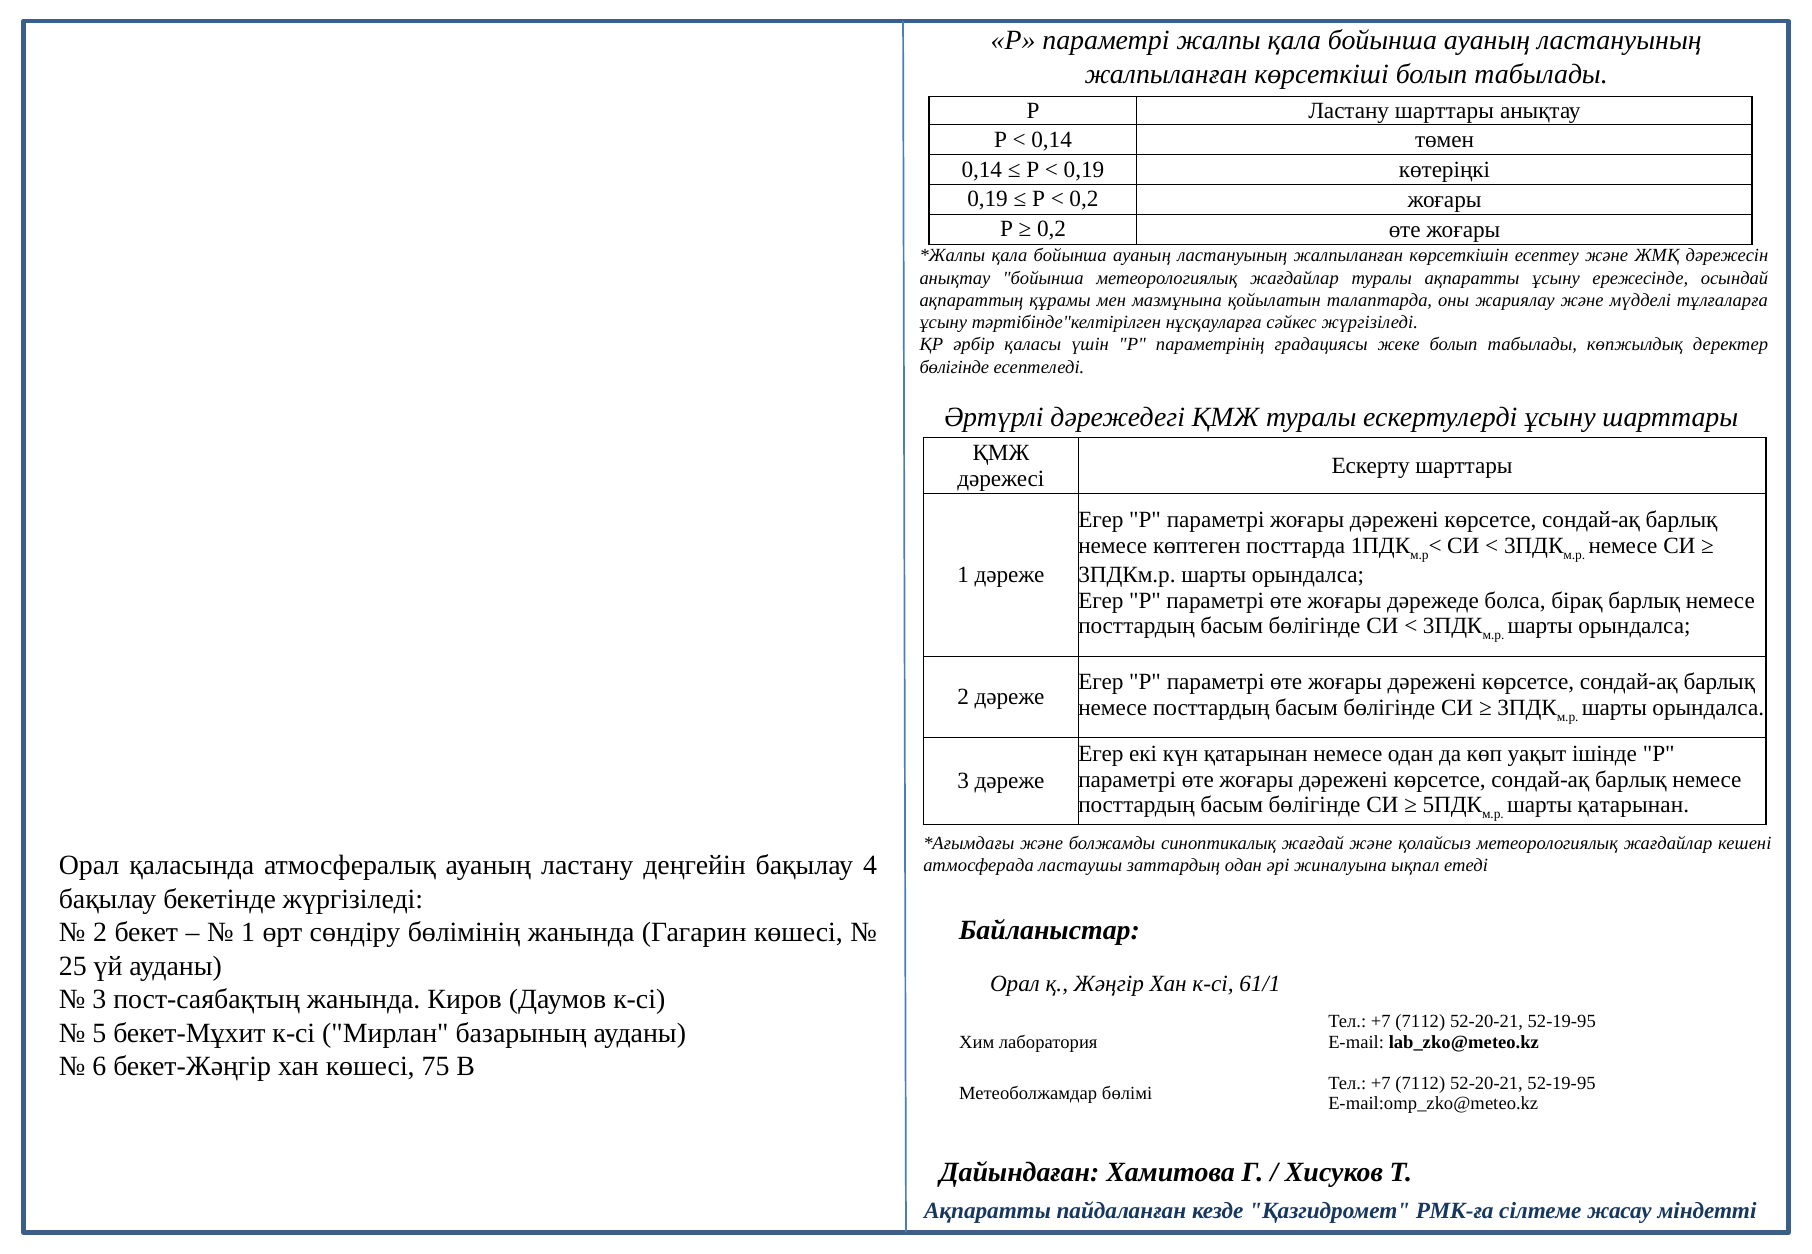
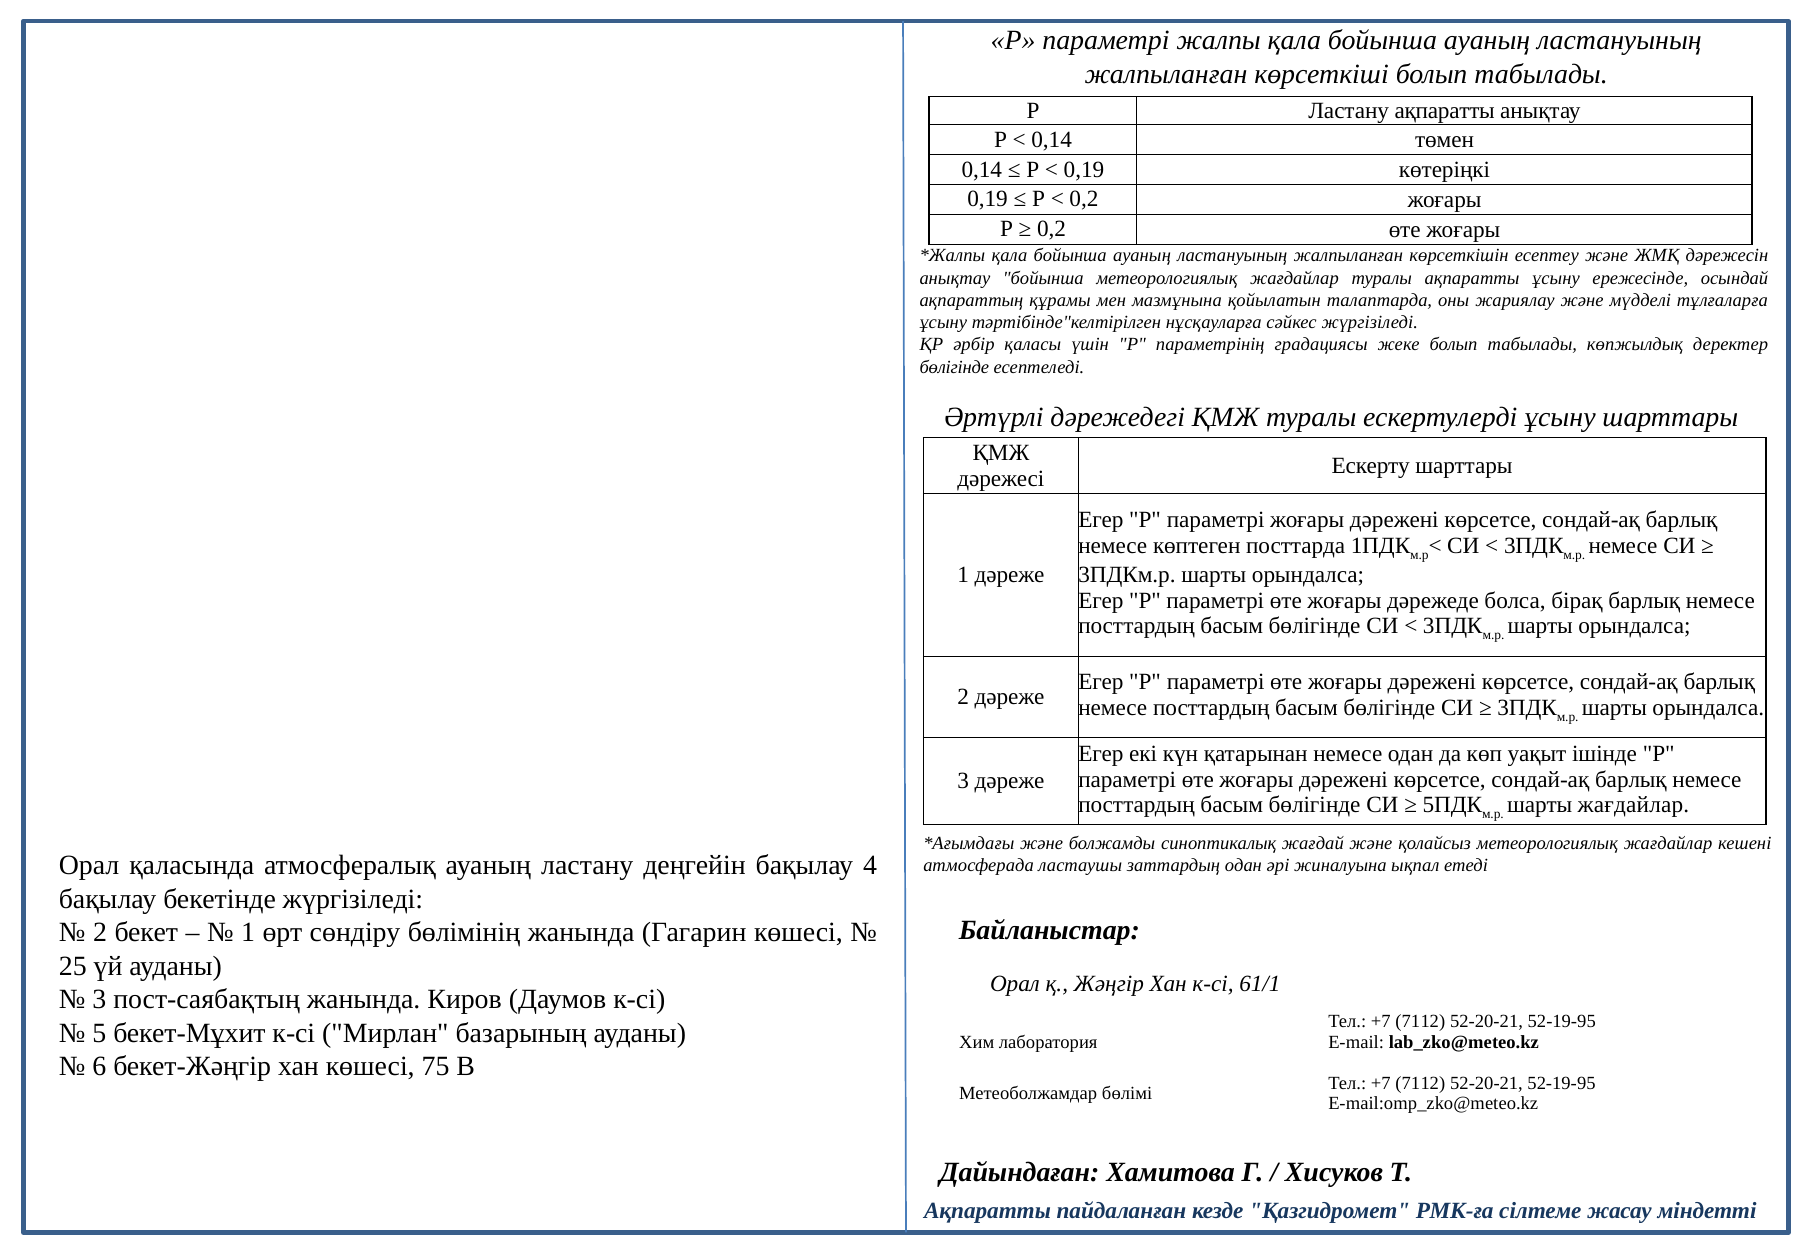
Ластану шарттары: шарттары -> ақпаратты
шарты қатарынан: қатарынан -> жағдайлар
